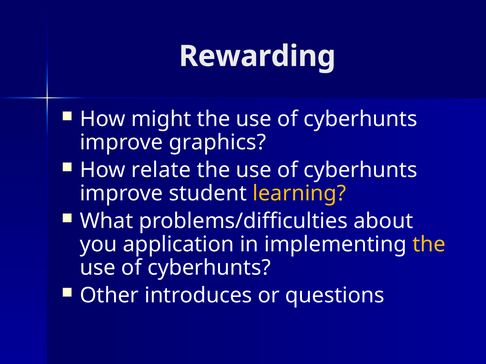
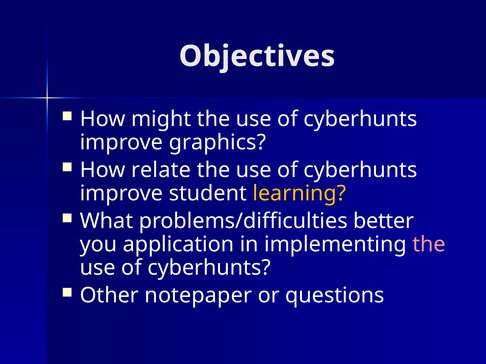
Rewarding: Rewarding -> Objectives
about: about -> better
the at (429, 245) colour: yellow -> pink
introduces: introduces -> notepaper
